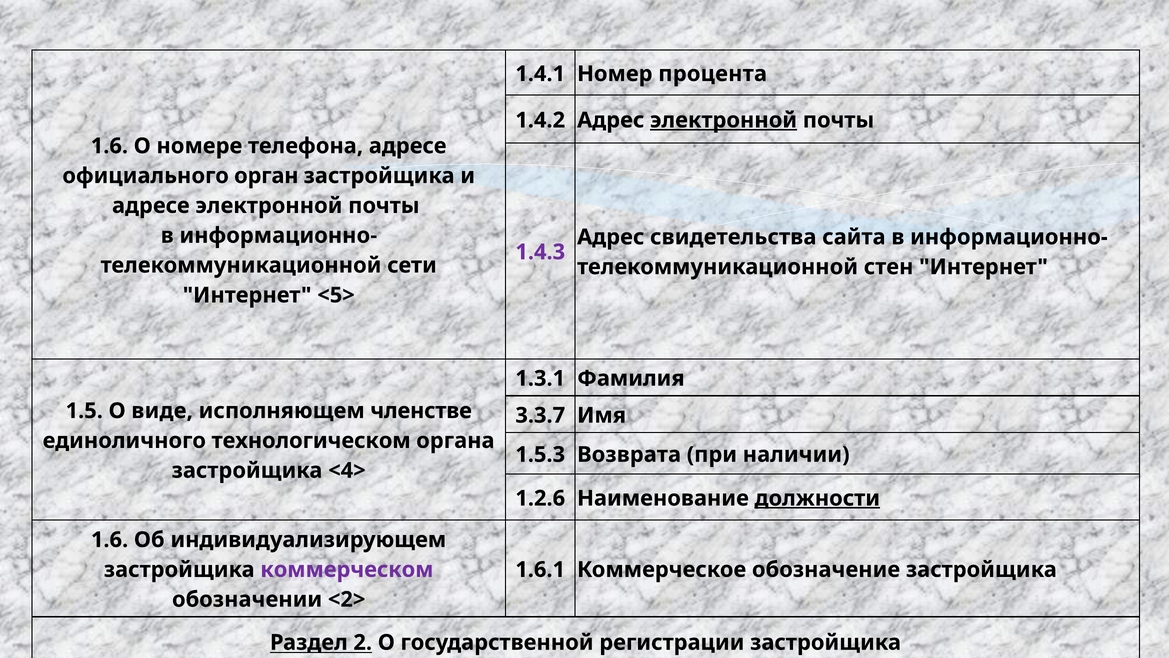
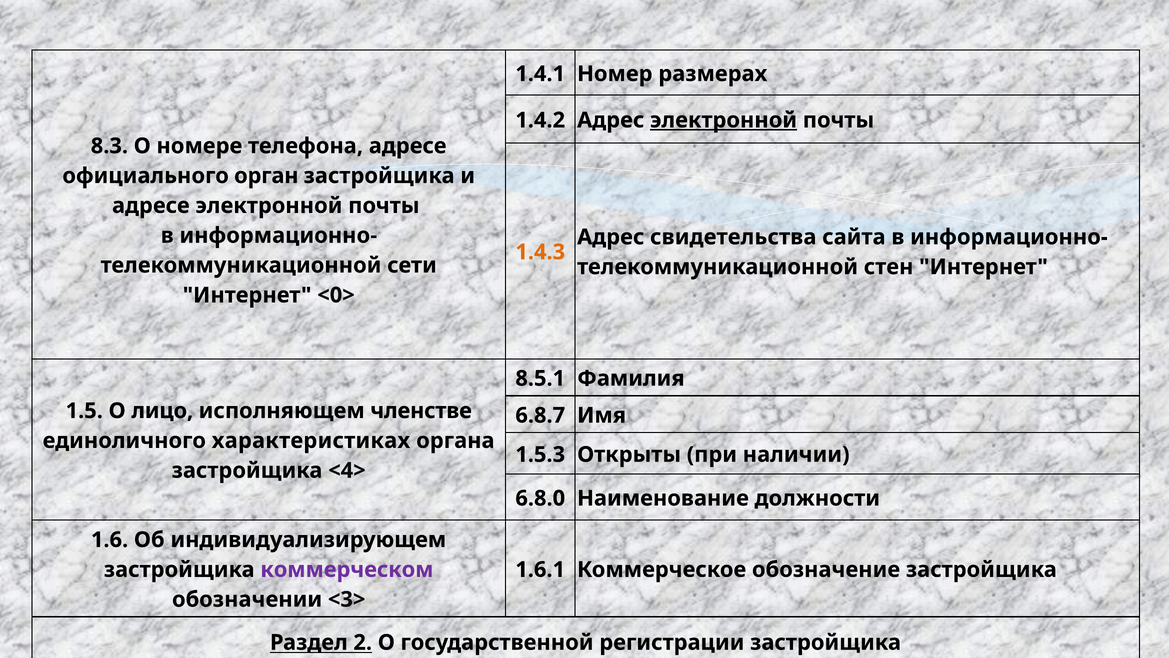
процента: процента -> размерах
1.6 at (109, 146): 1.6 -> 8.3
1.4.3 colour: purple -> orange
<5>: <5> -> <0>
1.3.1: 1.3.1 -> 8.5.1
виде: виде -> лицо
3.3.7: 3.3.7 -> 6.8.7
технологическом: технологическом -> характеристиках
Возврата: Возврата -> Открыты
1.2.6: 1.2.6 -> 6.8.0
должности underline: present -> none
<2>: <2> -> <3>
